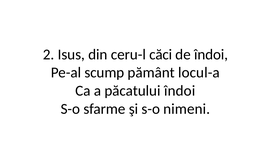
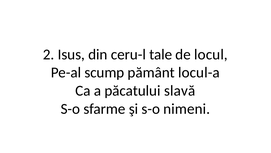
căci: căci -> tale
de îndoi: îndoi -> locul
păcatului îndoi: îndoi -> slavă
